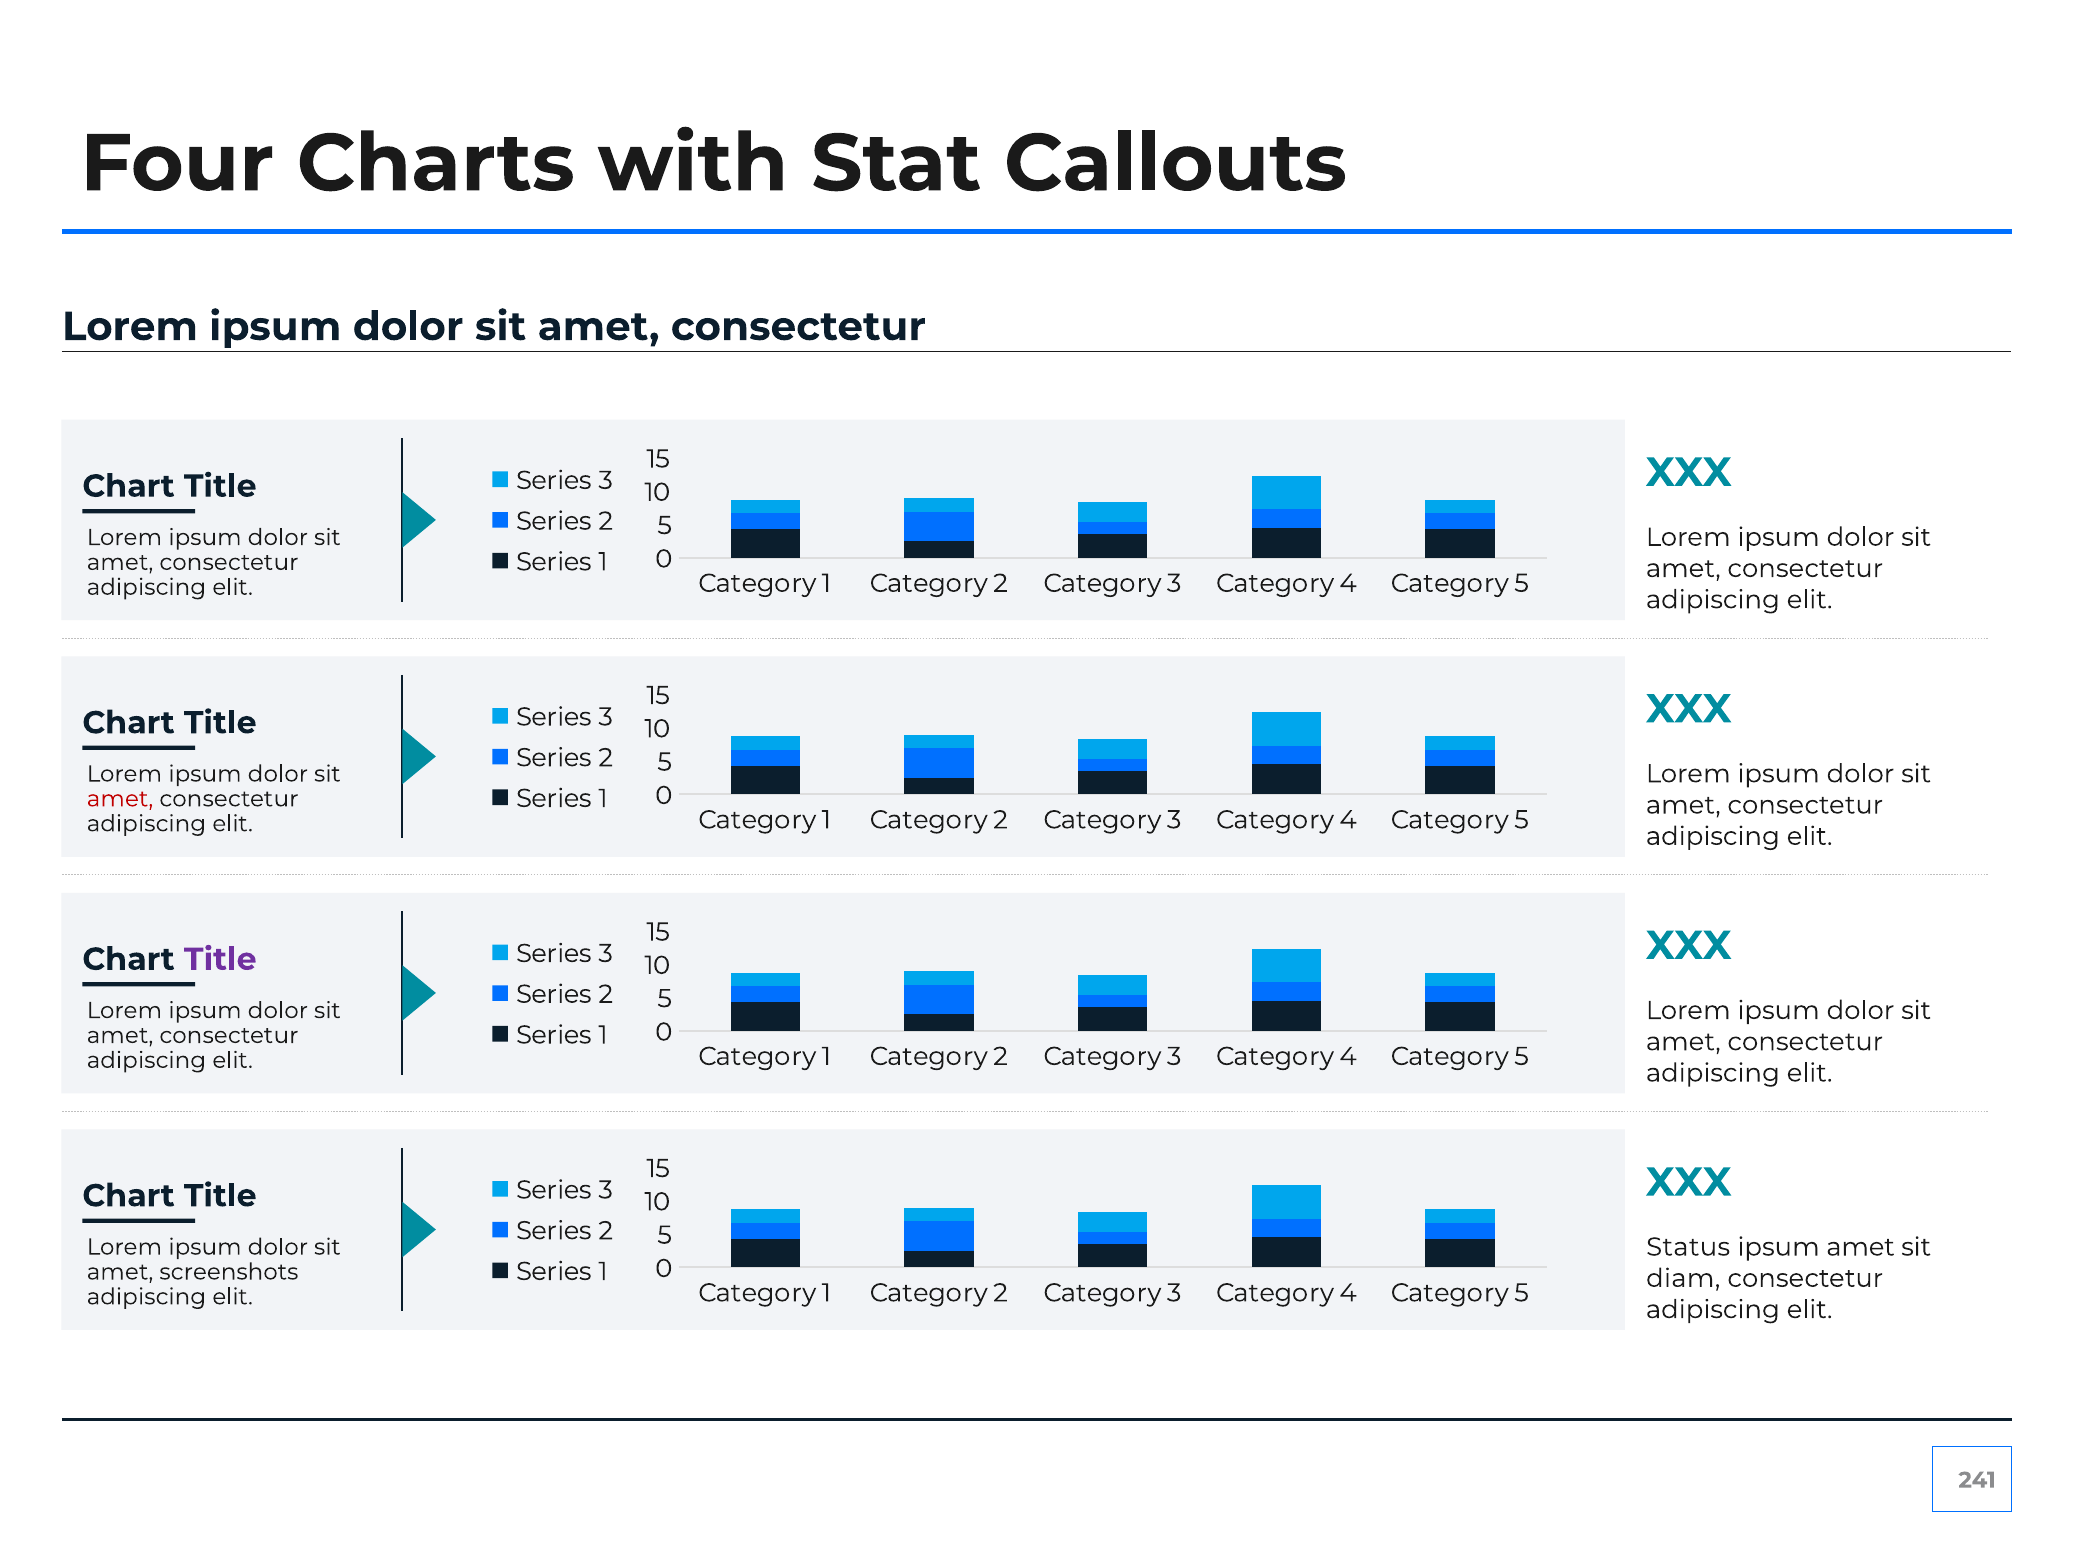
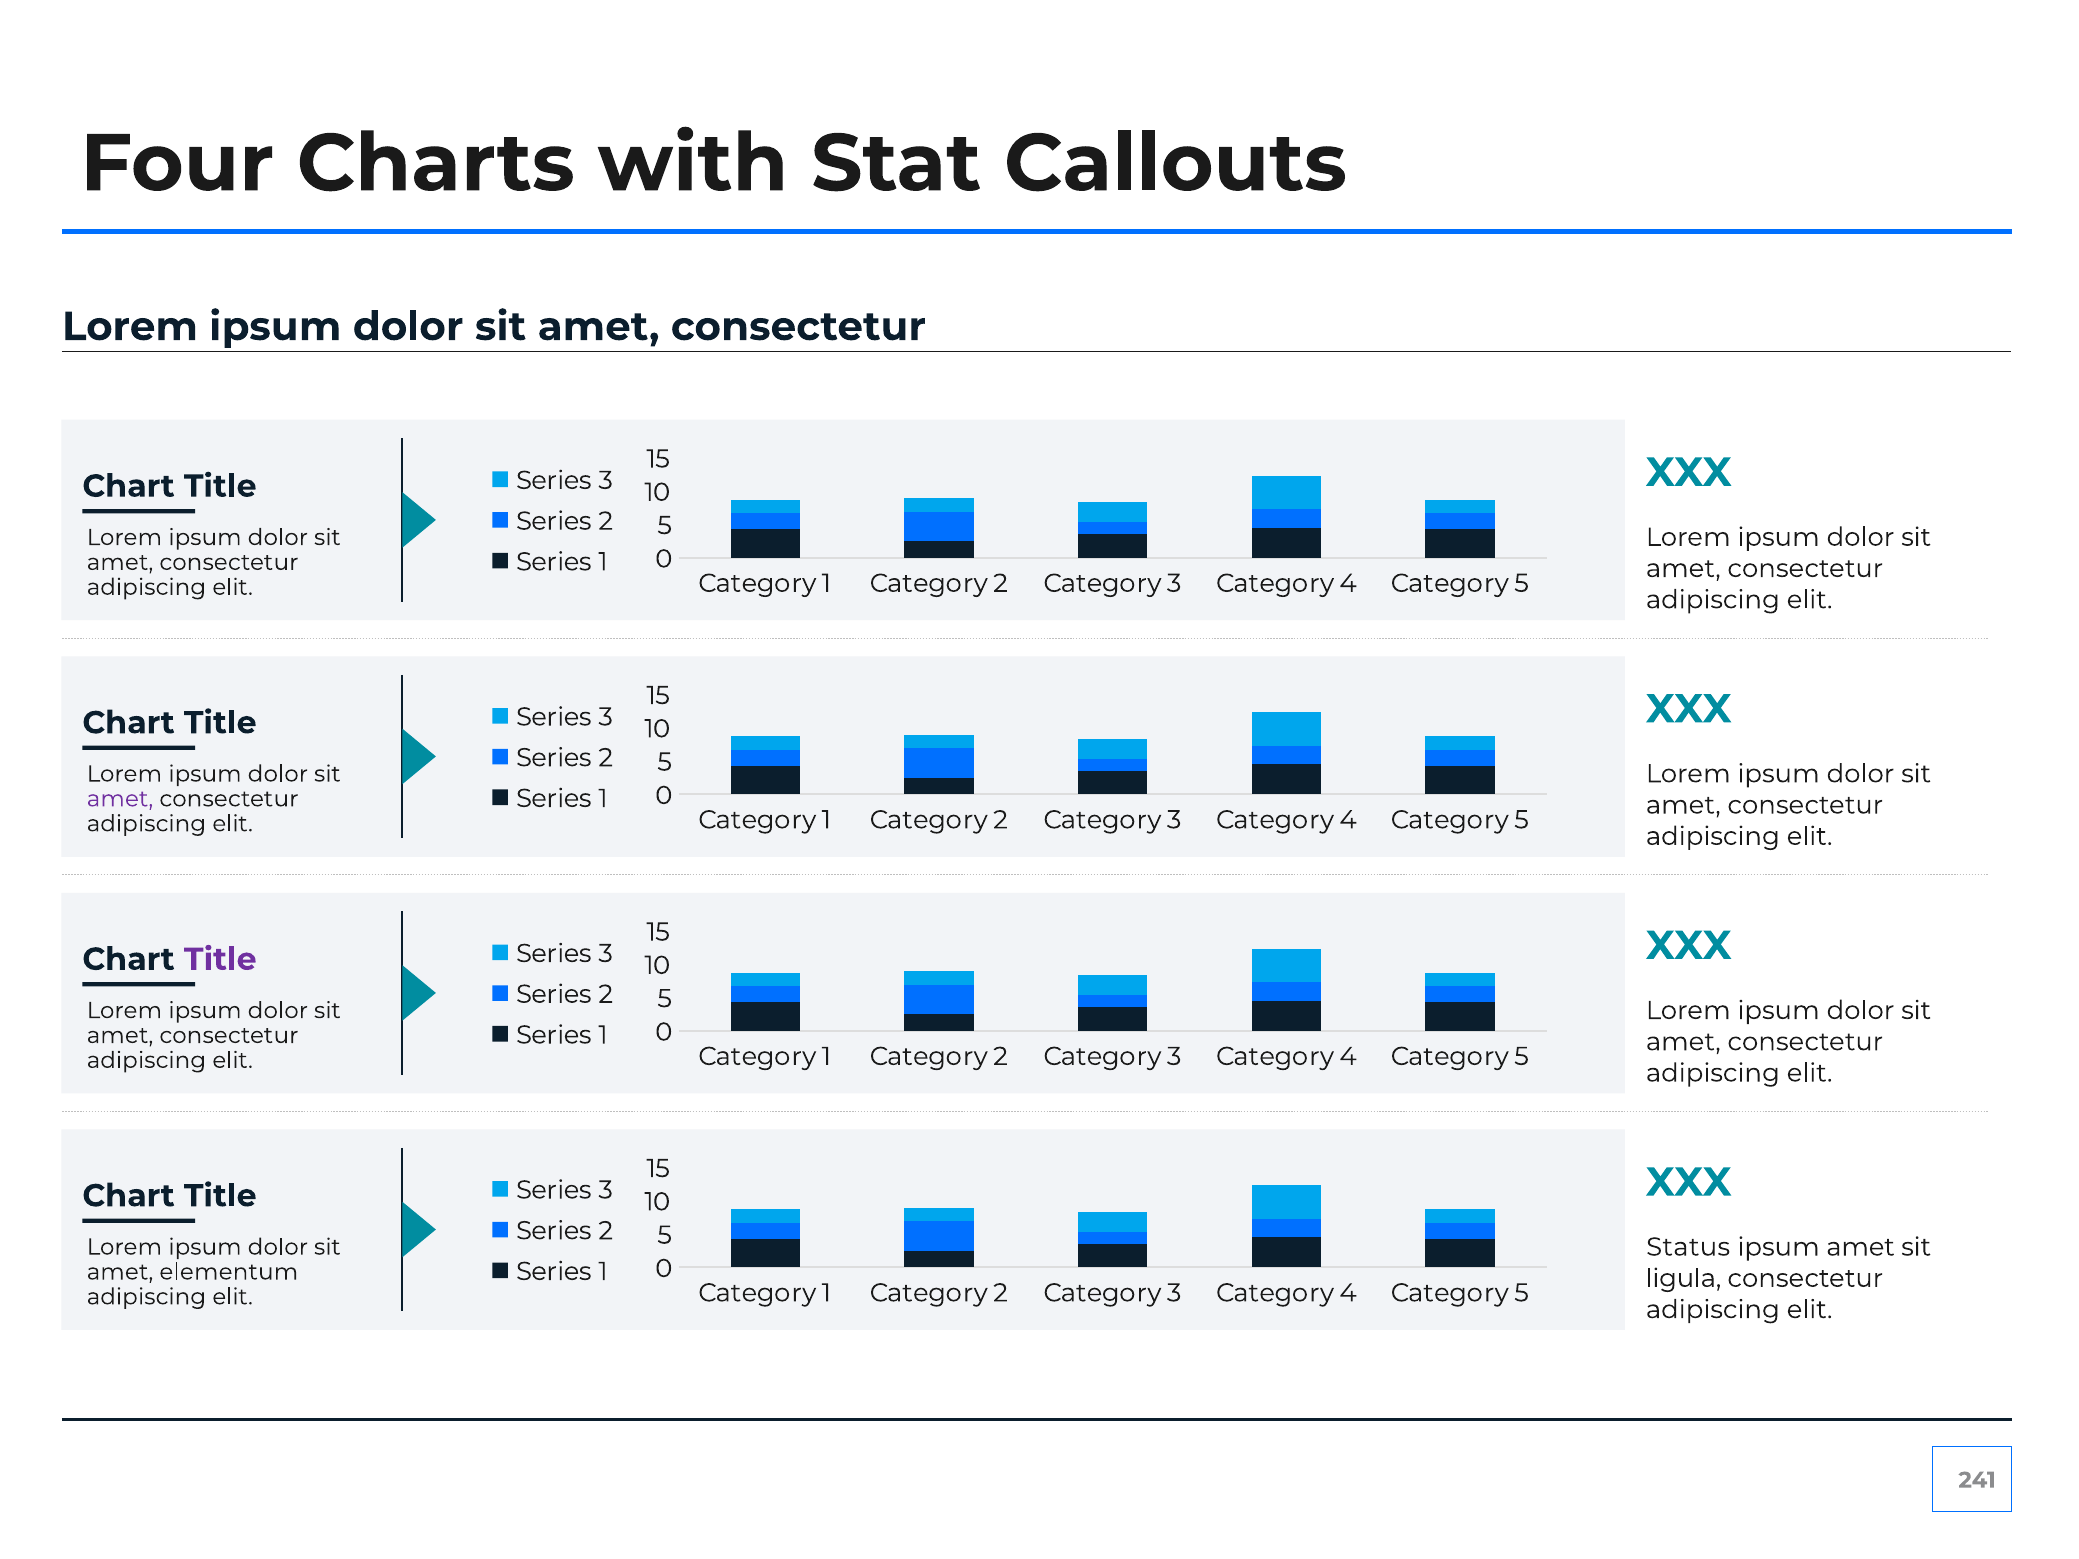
amet at (120, 799) colour: red -> purple
screenshots: screenshots -> elementum
diam: diam -> ligula
